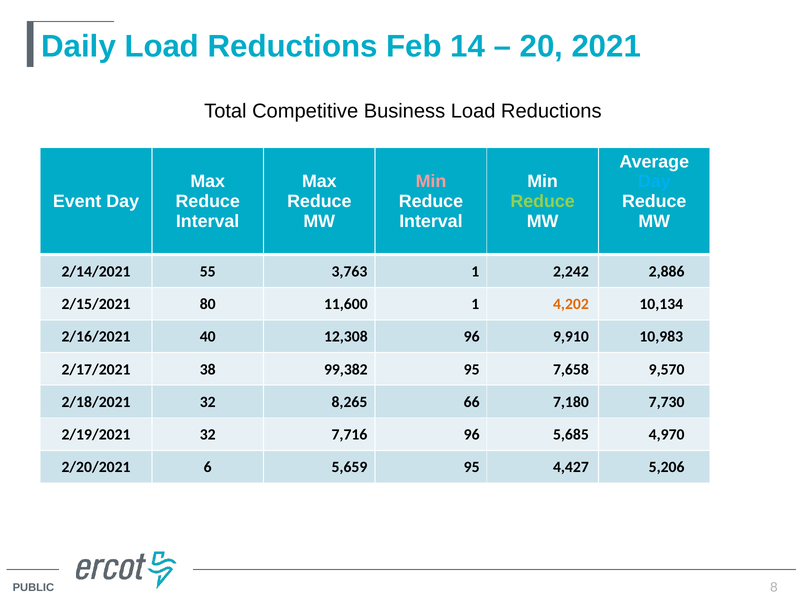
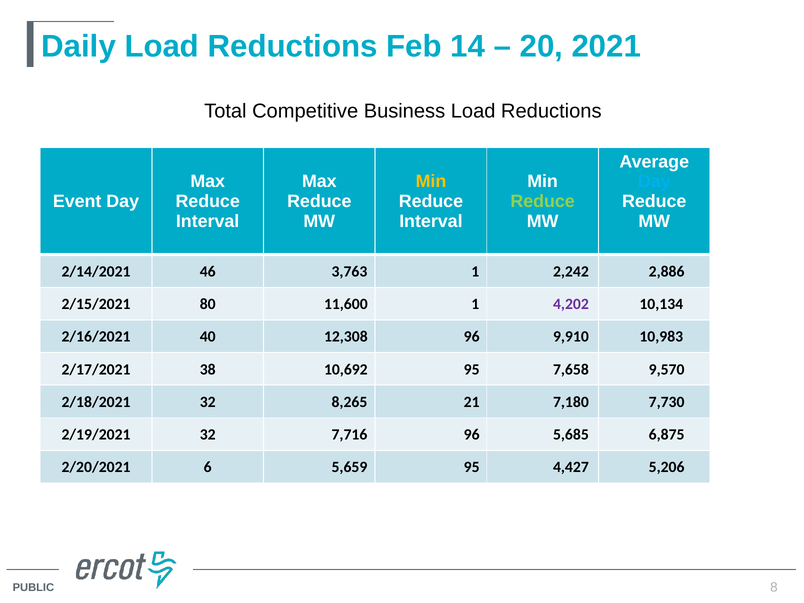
Min at (431, 181) colour: pink -> yellow
55: 55 -> 46
4,202 colour: orange -> purple
99,382: 99,382 -> 10,692
66: 66 -> 21
4,970: 4,970 -> 6,875
